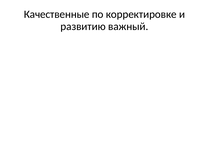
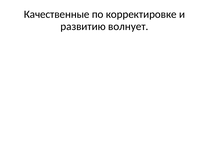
важный: важный -> волнует
